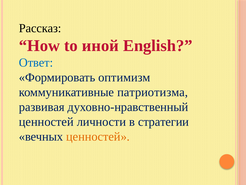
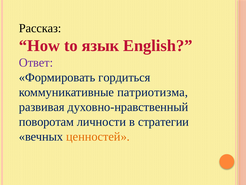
иной: иной -> язык
Ответ colour: blue -> purple
оптимизм: оптимизм -> гордиться
ценностей at (46, 122): ценностей -> поворотам
